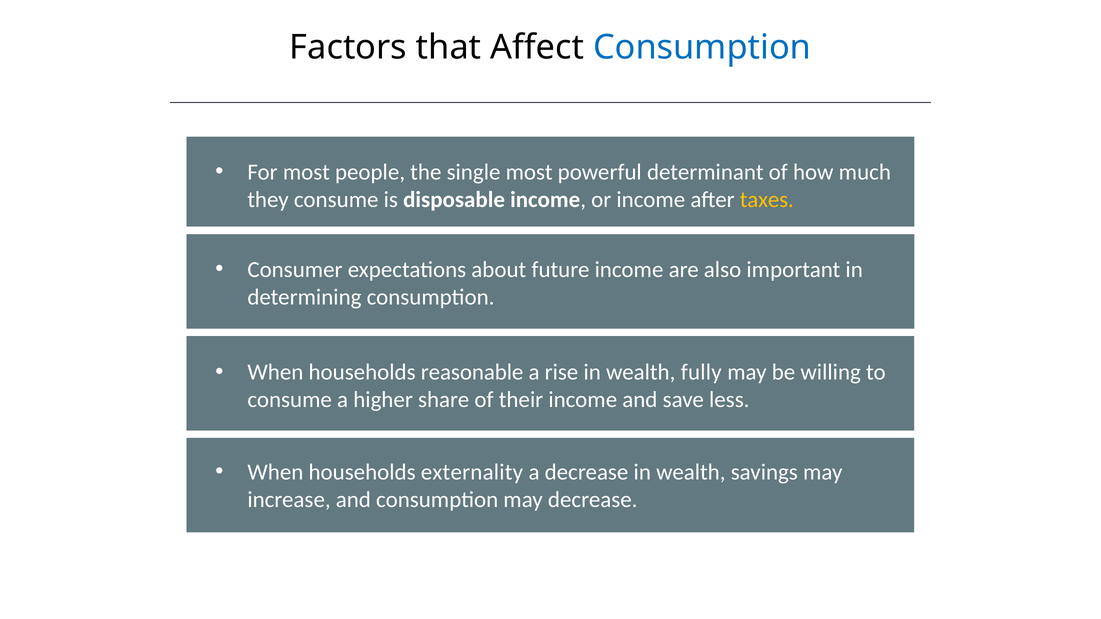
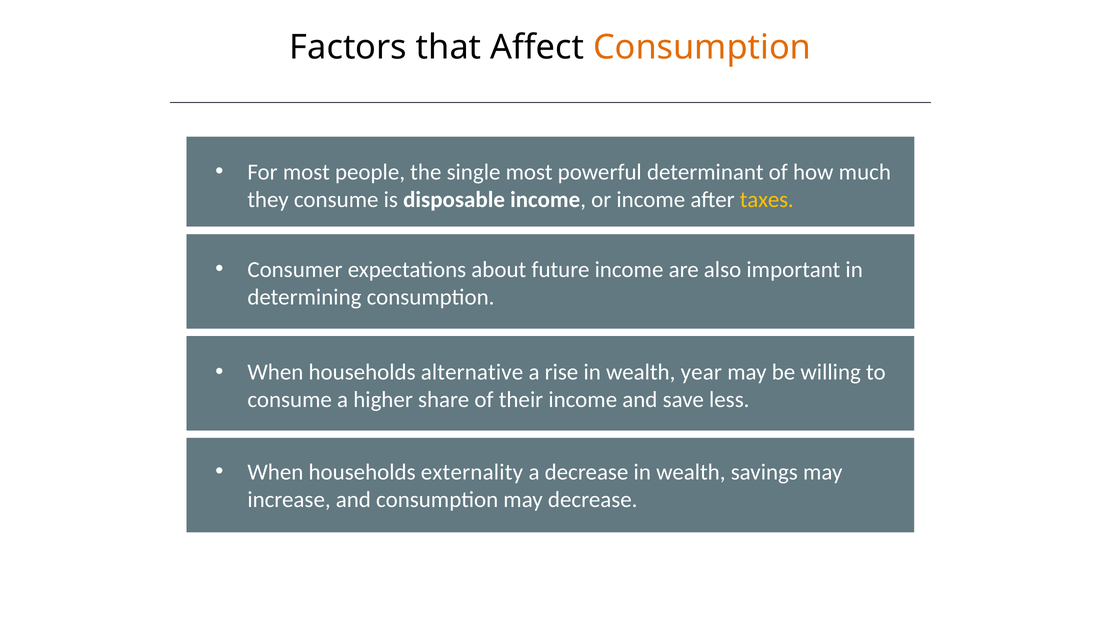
Consumption at (702, 47) colour: blue -> orange
reasonable: reasonable -> alternative
fully: fully -> year
